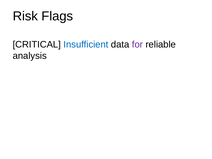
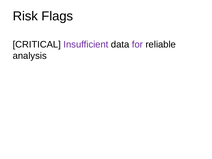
Insufficient colour: blue -> purple
